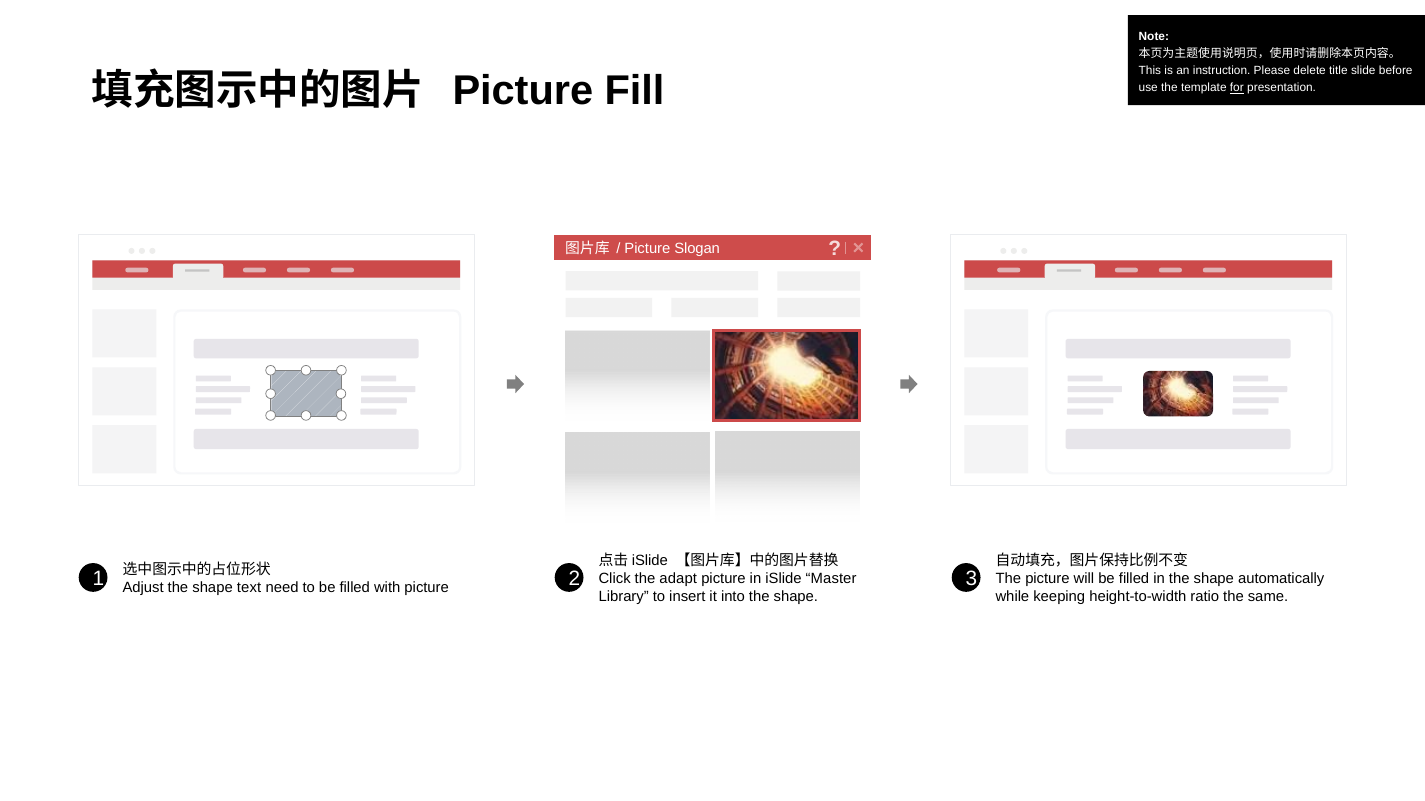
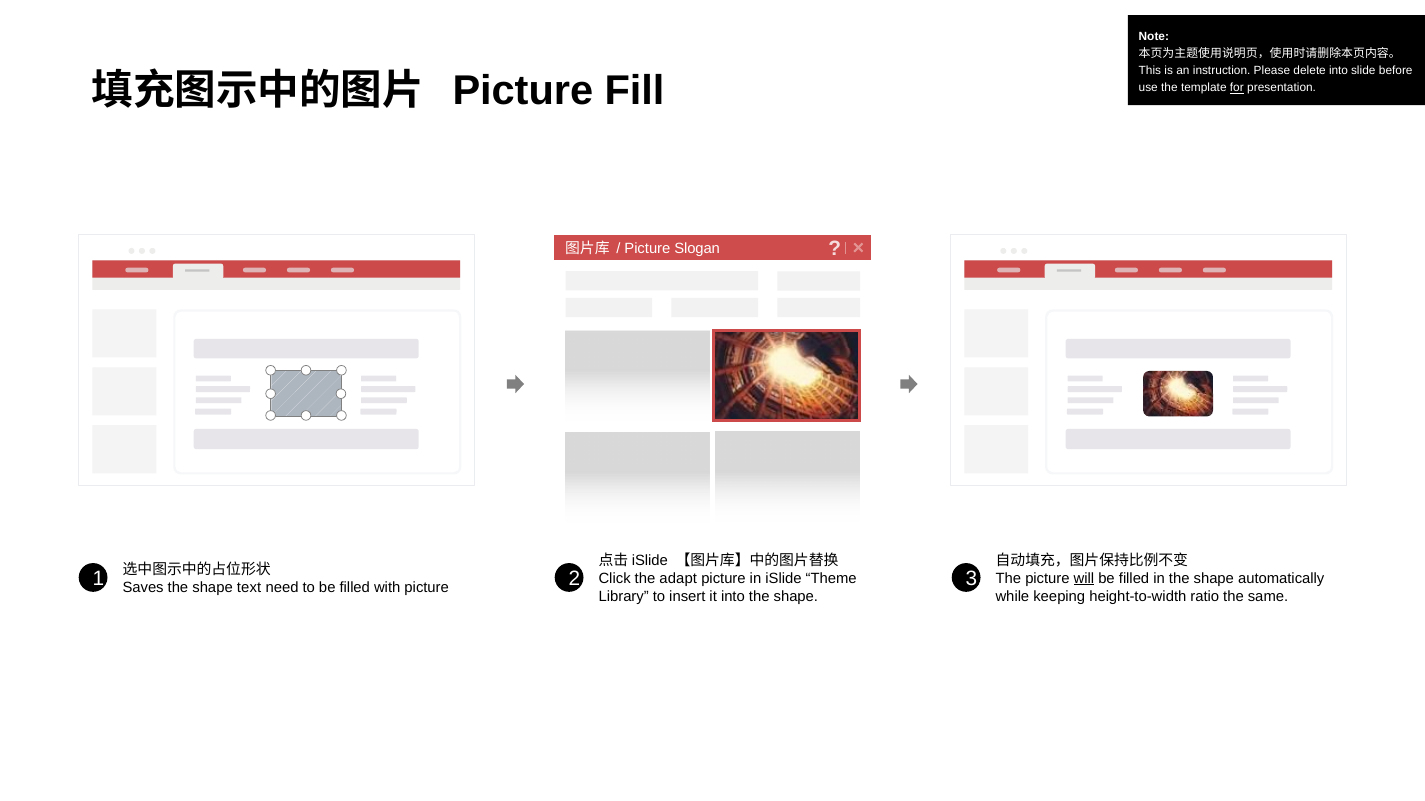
delete title: title -> into
Master: Master -> Theme
will underline: none -> present
Adjust: Adjust -> Saves
